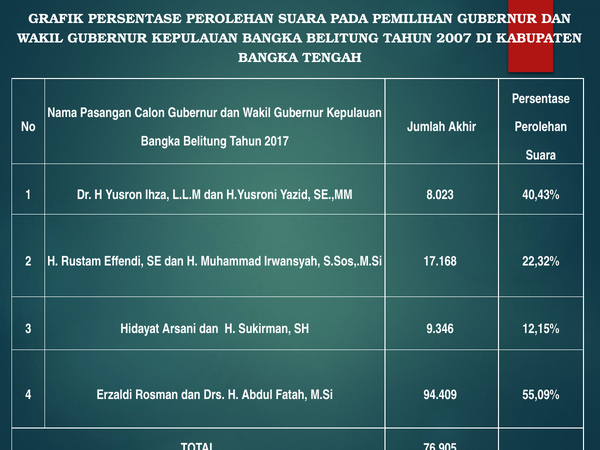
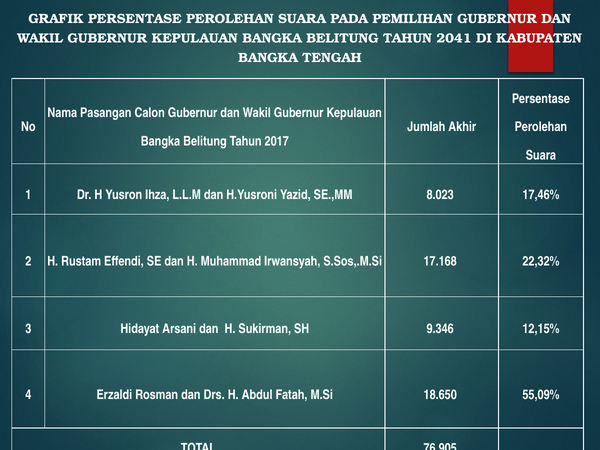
2007: 2007 -> 2041
40,43%: 40,43% -> 17,46%
94.409: 94.409 -> 18.650
